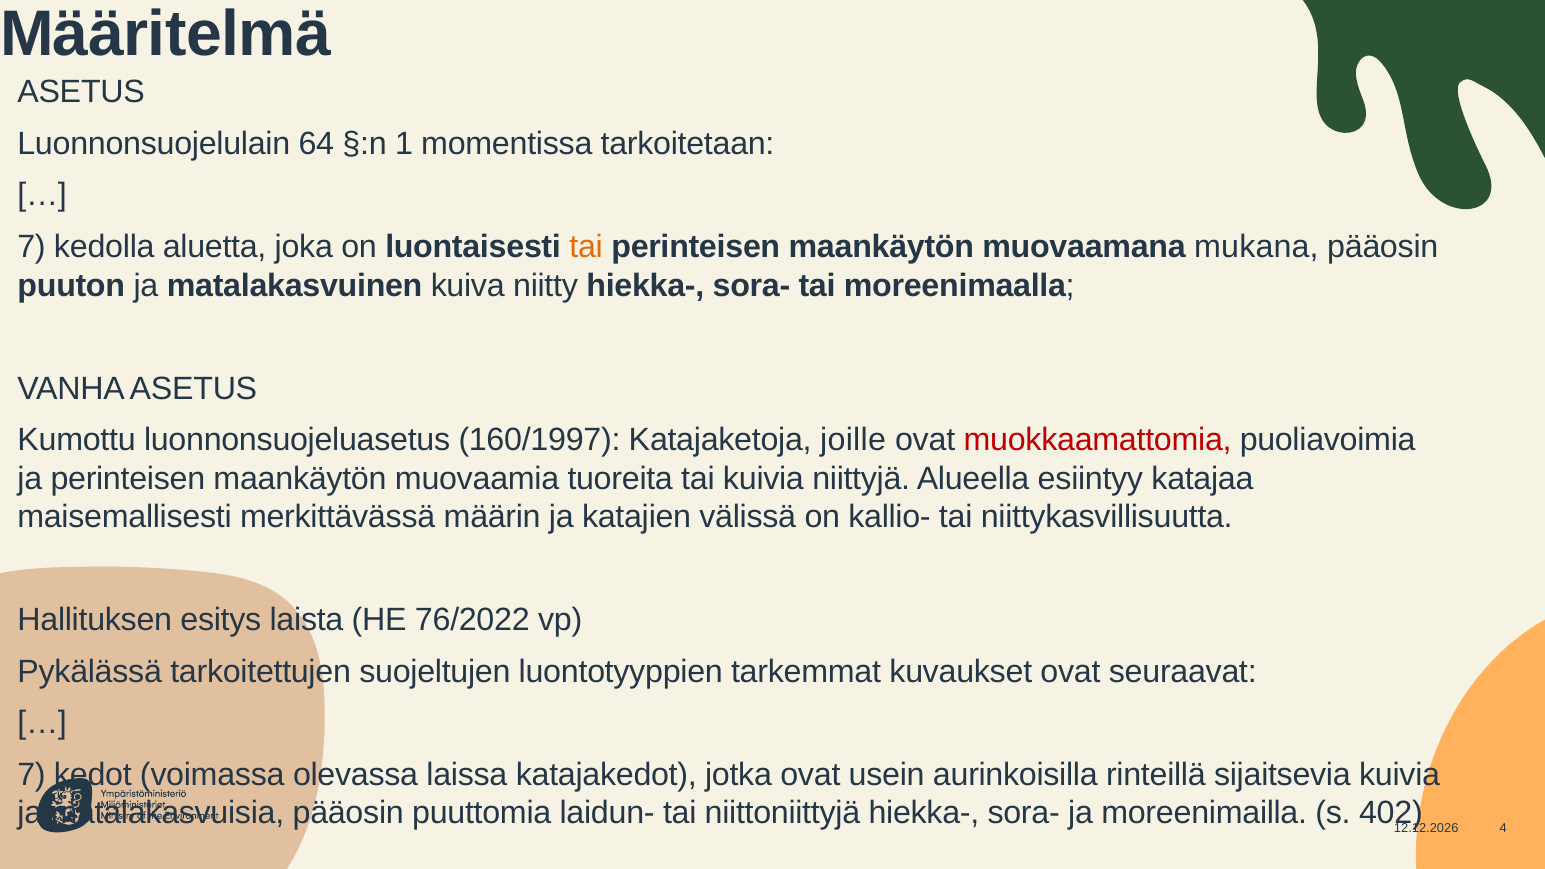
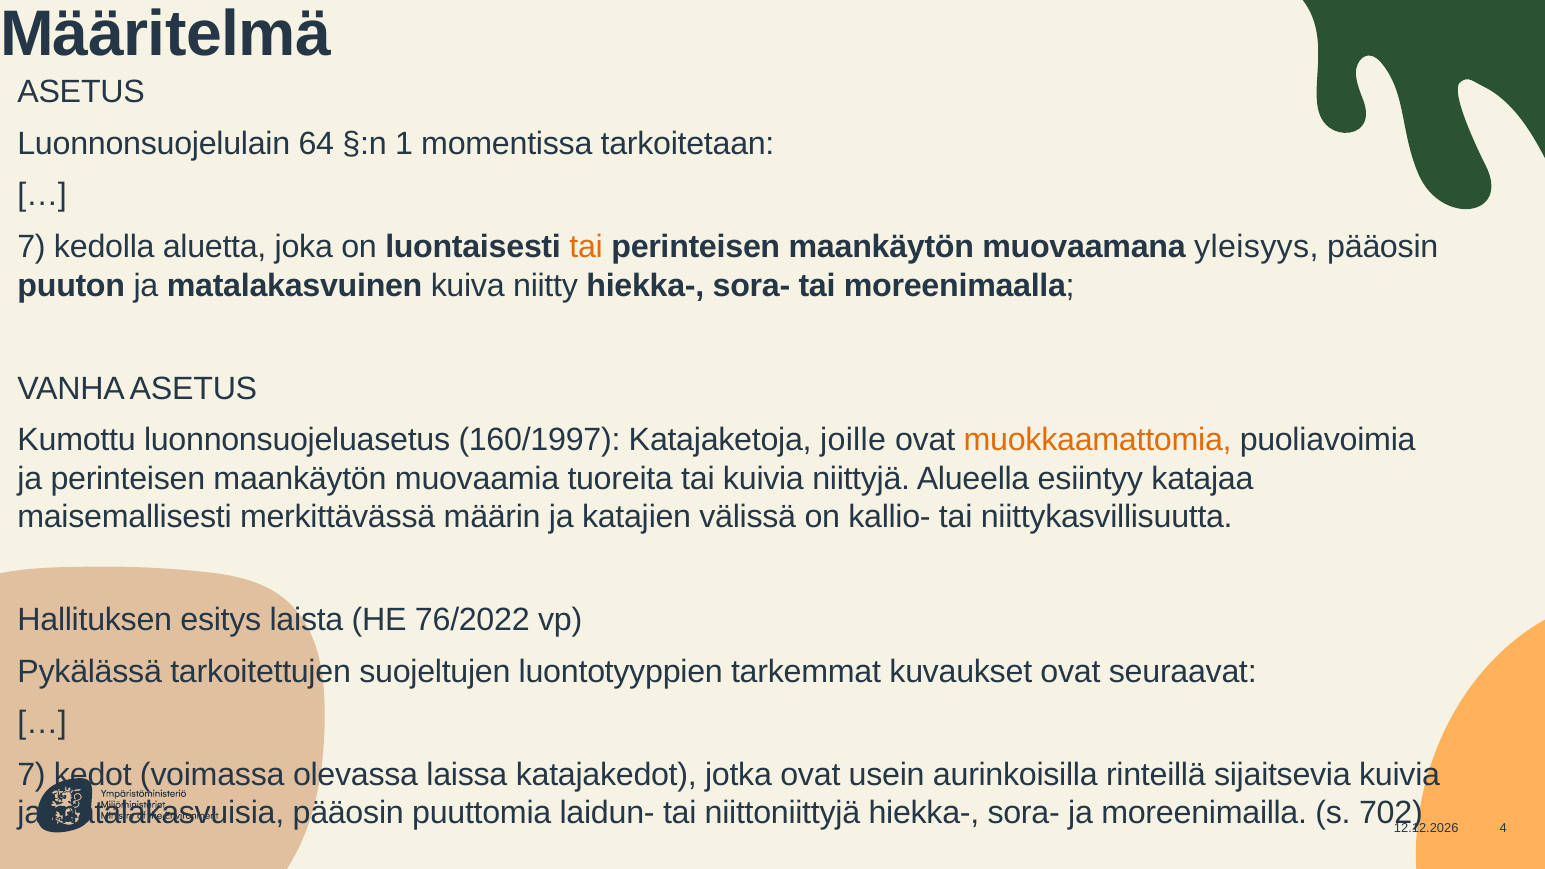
mukana: mukana -> yleisyys
muokkaamattomia colour: red -> orange
402: 402 -> 702
